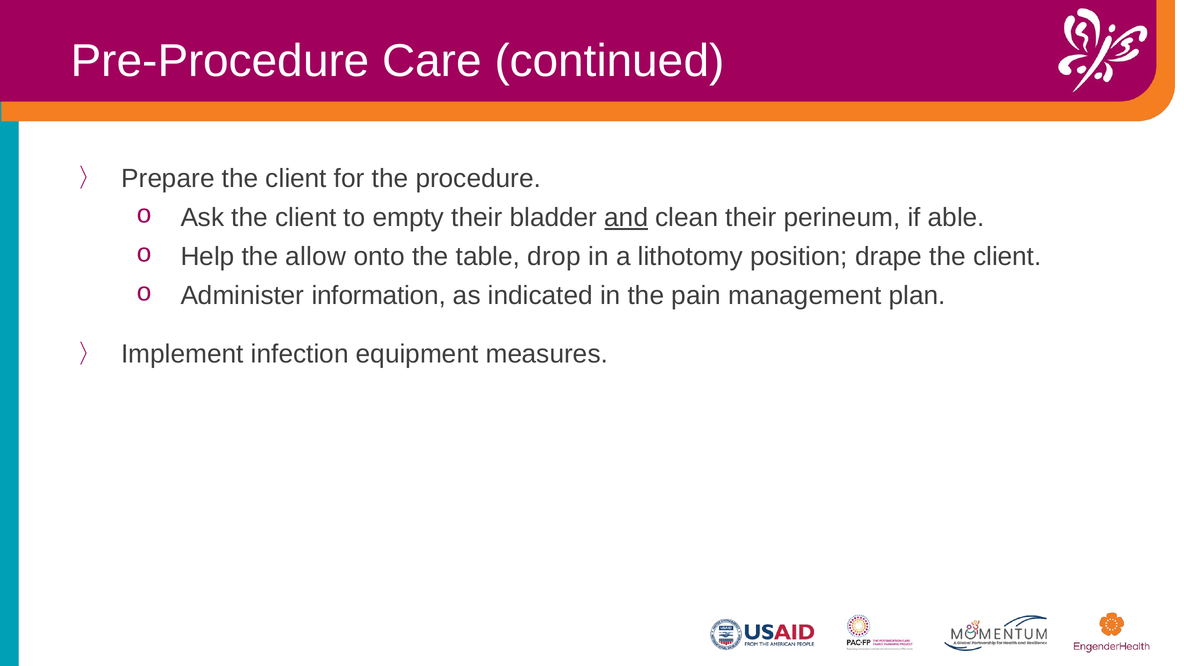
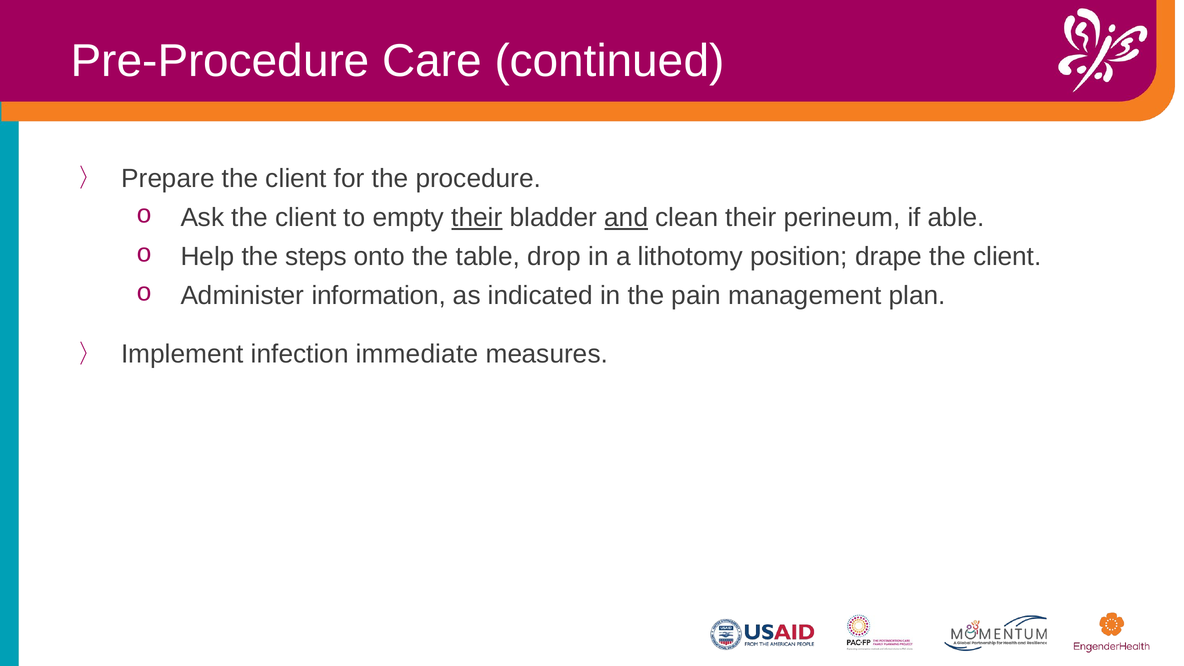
their at (477, 218) underline: none -> present
allow: allow -> steps
equipment: equipment -> immediate
